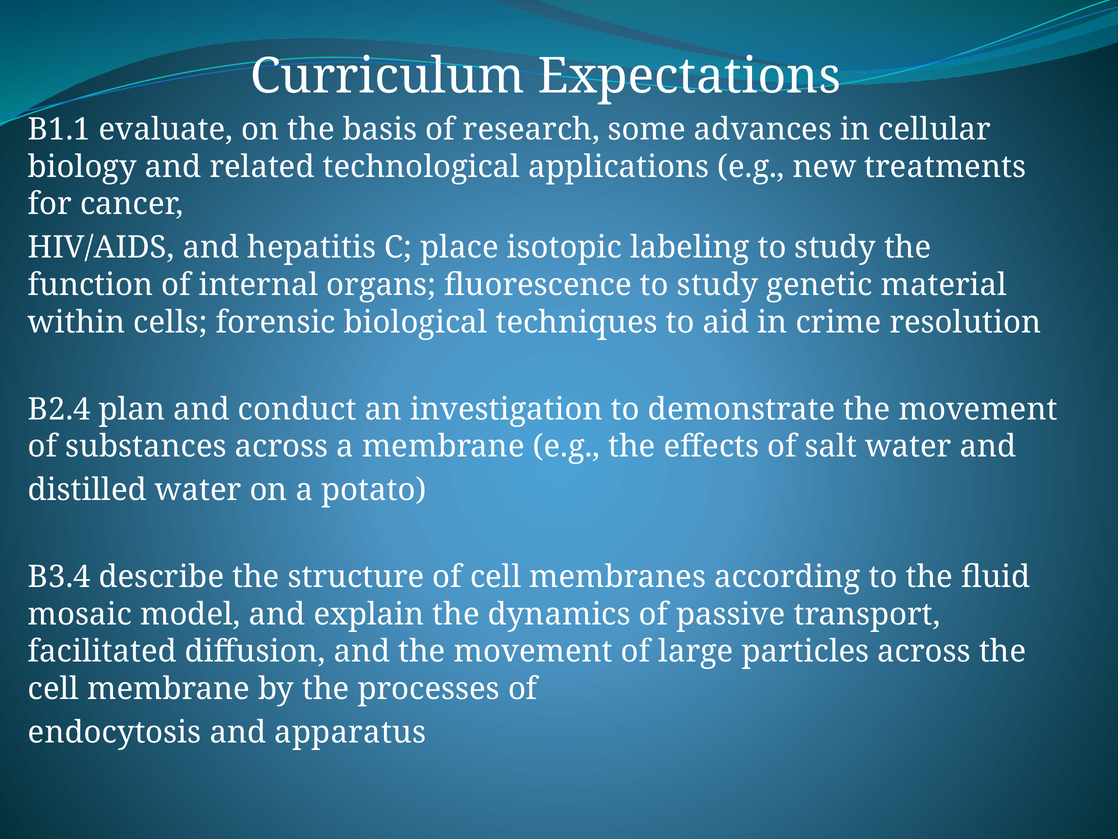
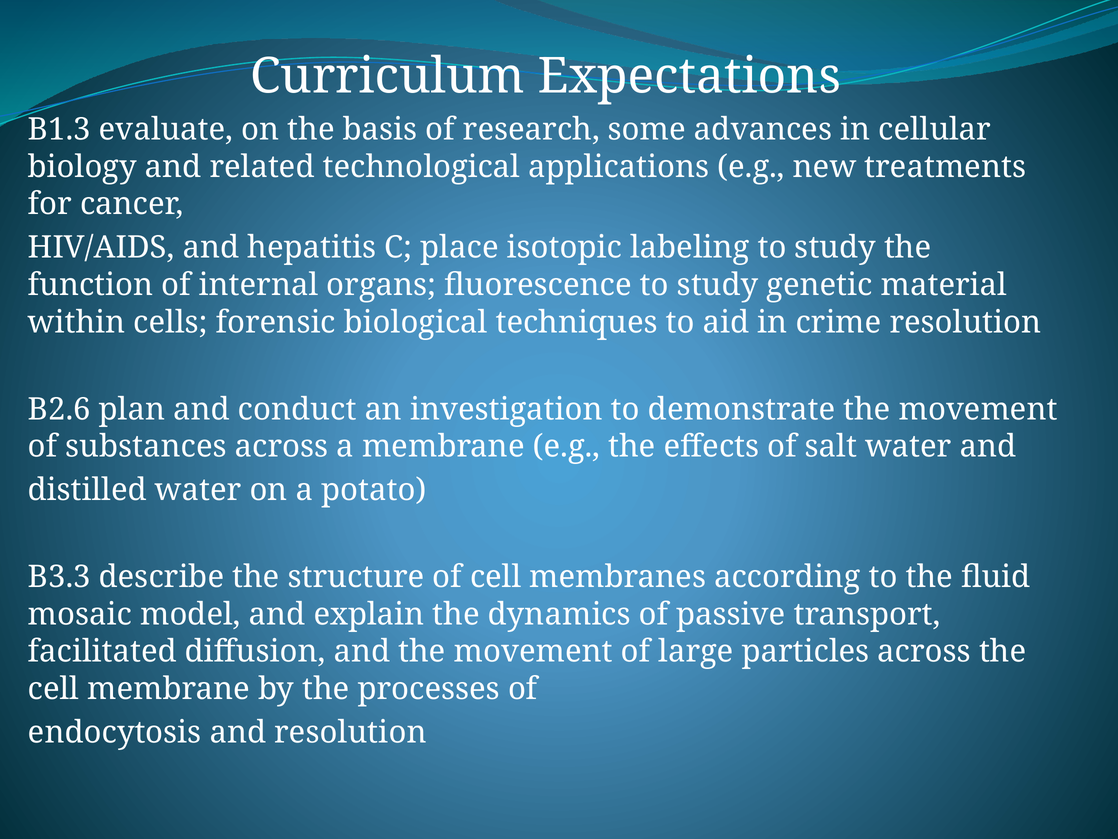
B1.1: B1.1 -> B1.3
B2.4: B2.4 -> B2.6
B3.4: B3.4 -> B3.3
and apparatus: apparatus -> resolution
